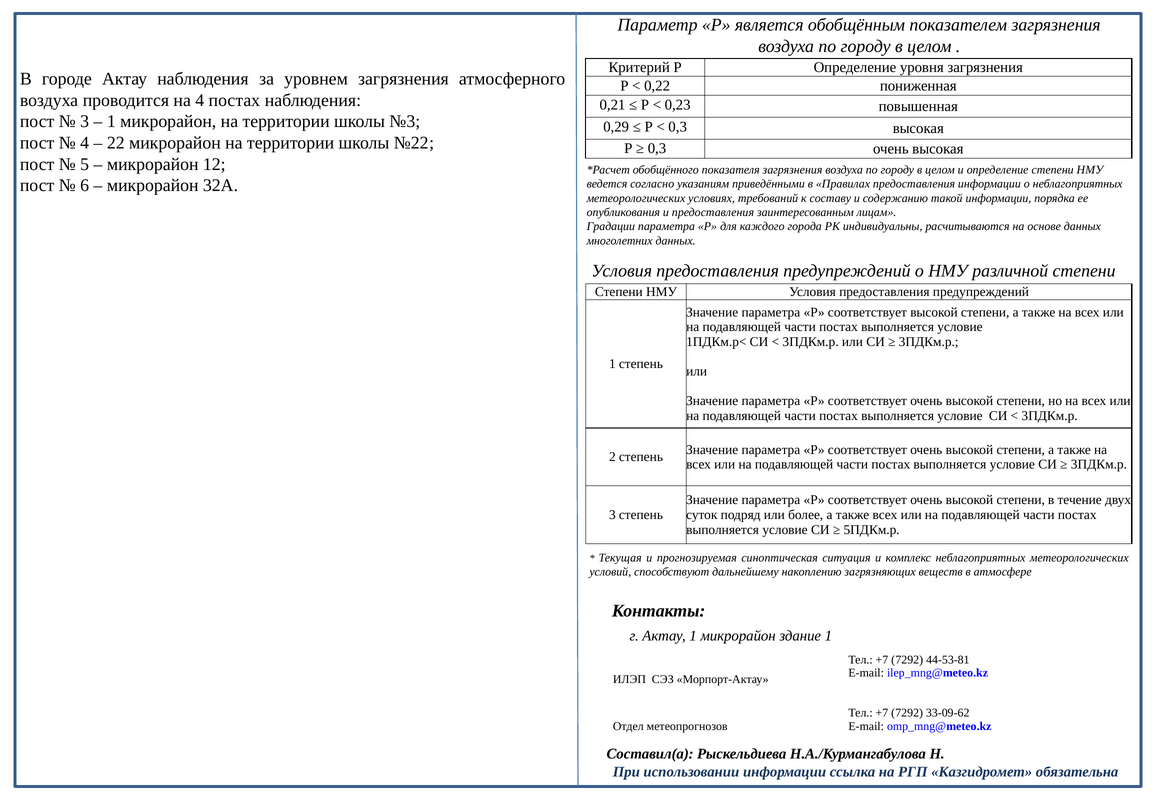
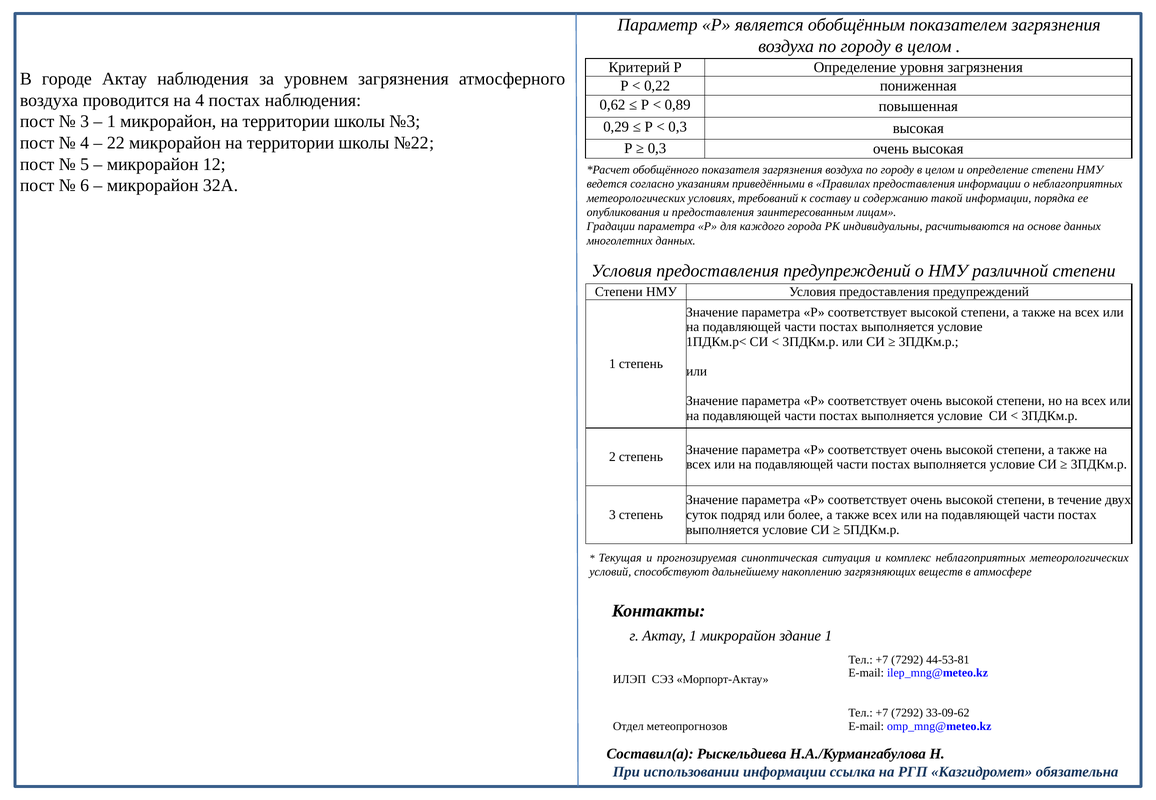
0,21: 0,21 -> 0,62
0,23: 0,23 -> 0,89
